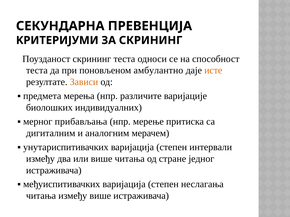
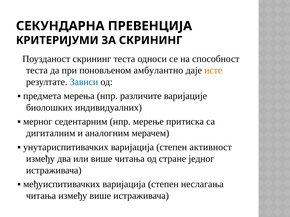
Зависи colour: orange -> blue
прибављања: прибављања -> седентарним
интервали: интервали -> активност
